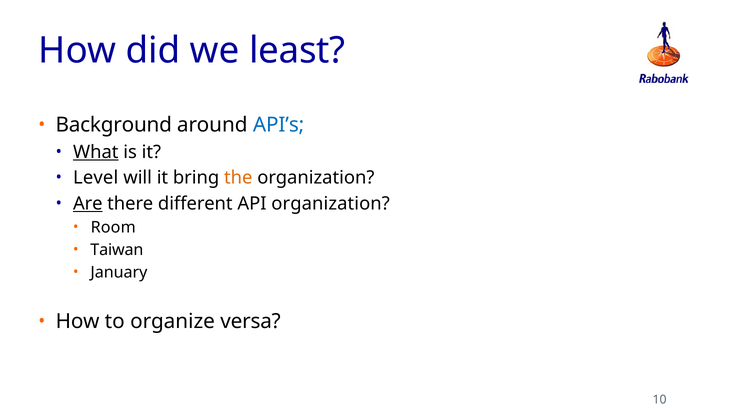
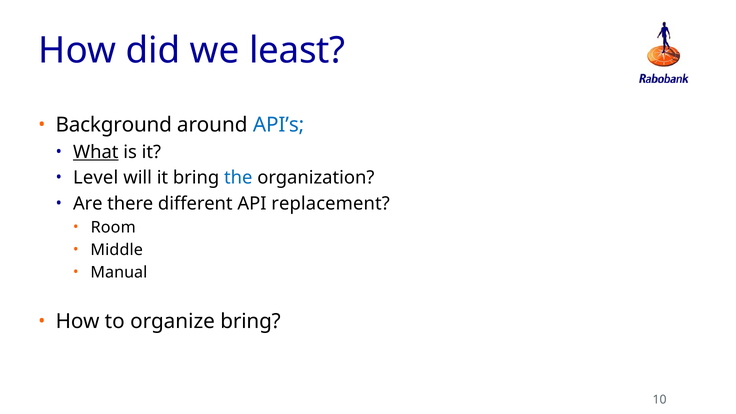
the colour: orange -> blue
Are underline: present -> none
API organization: organization -> replacement
Taiwan: Taiwan -> Middle
January: January -> Manual
organize versa: versa -> bring
